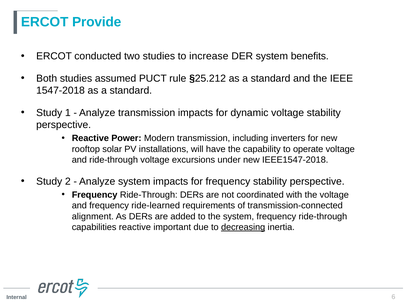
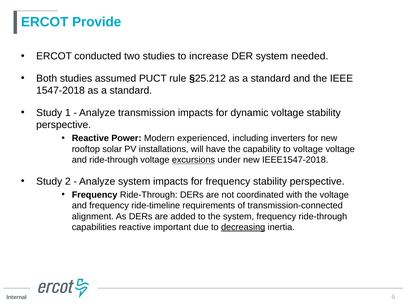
benefits: benefits -> needed
Modern transmission: transmission -> experienced
to operate: operate -> voltage
excursions underline: none -> present
ride-learned: ride-learned -> ride-timeline
